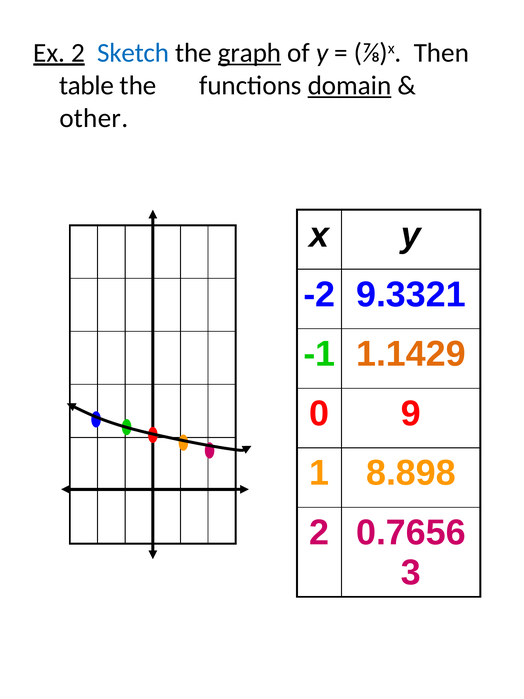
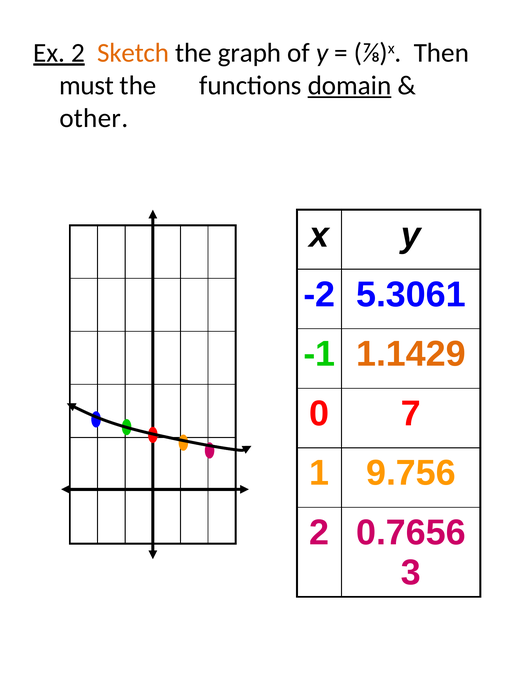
Sketch colour: blue -> orange
graph underline: present -> none
table: table -> must
9.3321: 9.3321 -> 5.3061
9: 9 -> 7
8.898: 8.898 -> 9.756
